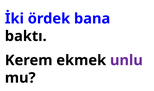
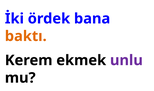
baktı colour: black -> orange
